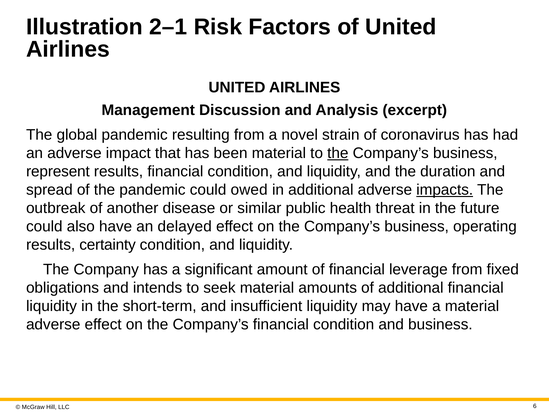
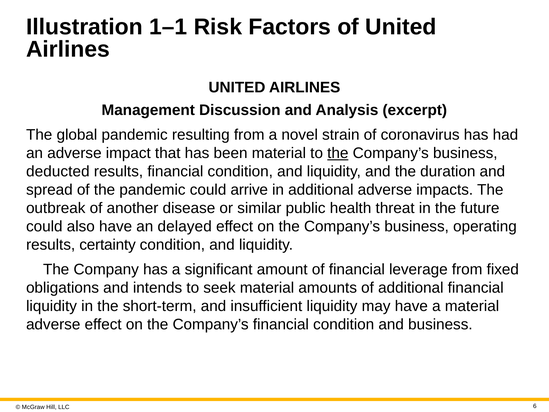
2–1: 2–1 -> 1–1
represent: represent -> deducted
owed: owed -> arrive
impacts underline: present -> none
